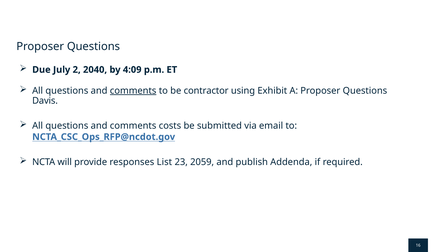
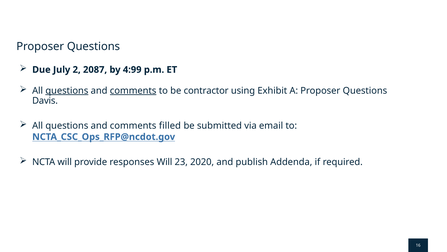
2040: 2040 -> 2087
4:09: 4:09 -> 4:99
questions at (67, 90) underline: none -> present
costs: costs -> filled
responses List: List -> Will
2059: 2059 -> 2020
